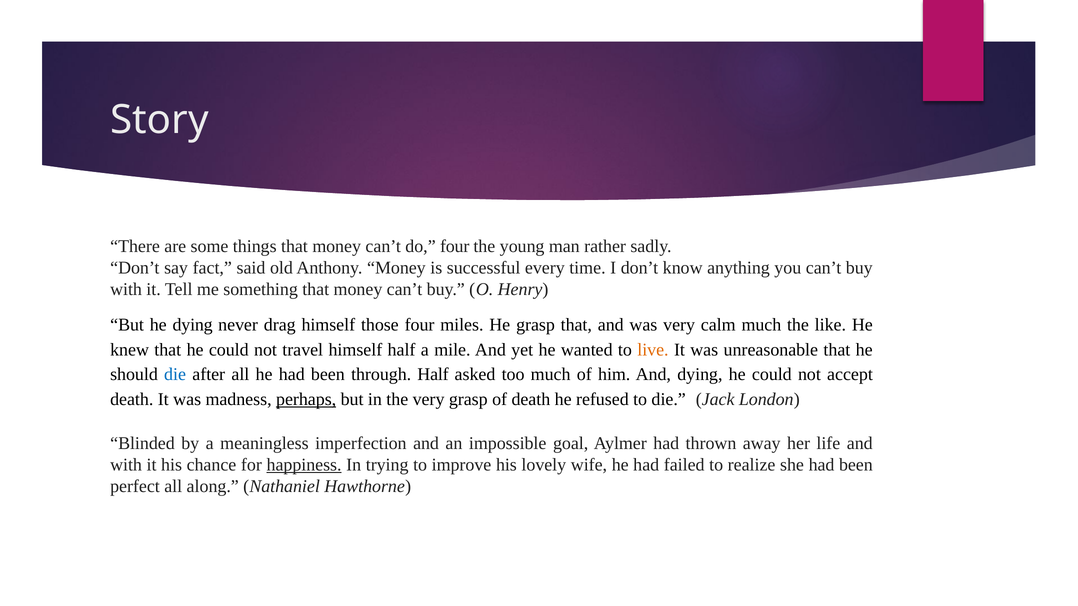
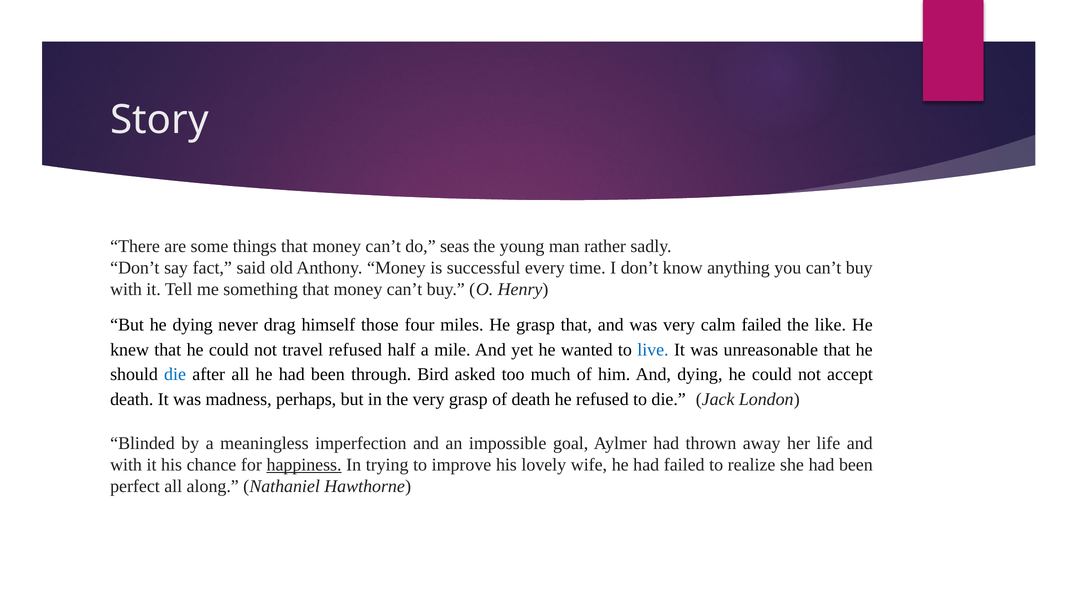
do four: four -> seas
calm much: much -> failed
travel himself: himself -> refused
live colour: orange -> blue
through Half: Half -> Bird
perhaps underline: present -> none
